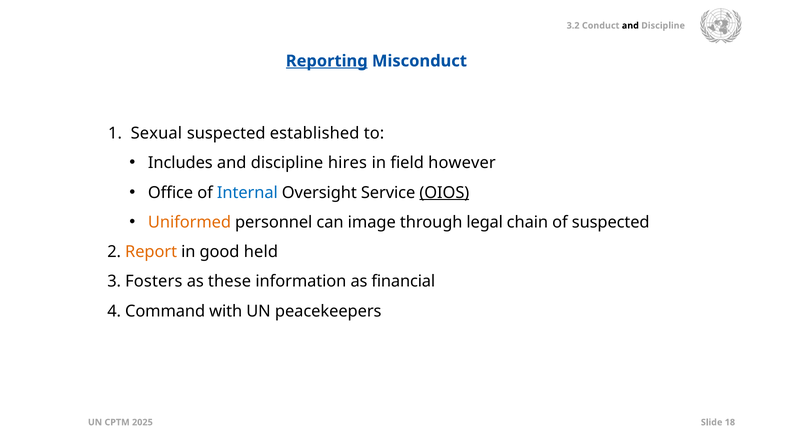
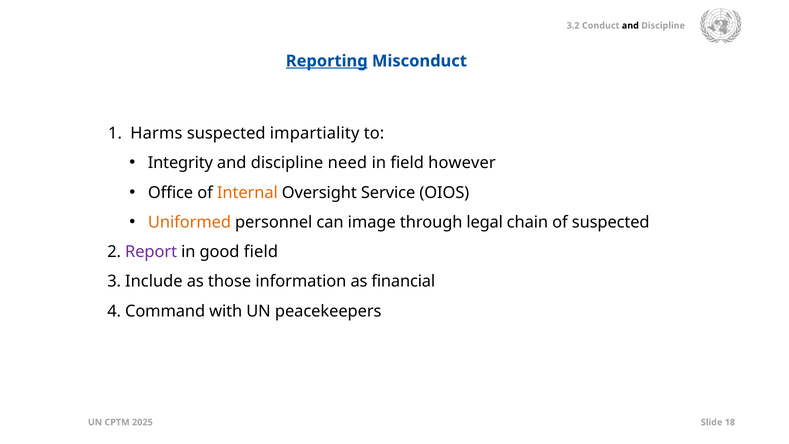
Sexual: Sexual -> Harms
established: established -> impartiality
Includes: Includes -> Integrity
hires: hires -> need
Internal colour: blue -> orange
OIOS underline: present -> none
Report colour: orange -> purple
good held: held -> field
Fosters: Fosters -> Include
these: these -> those
